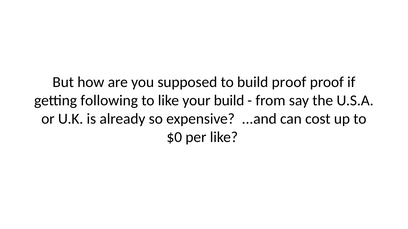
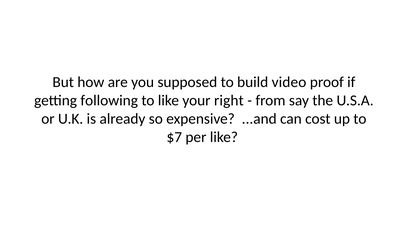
build proof: proof -> video
your build: build -> right
$0: $0 -> $7
